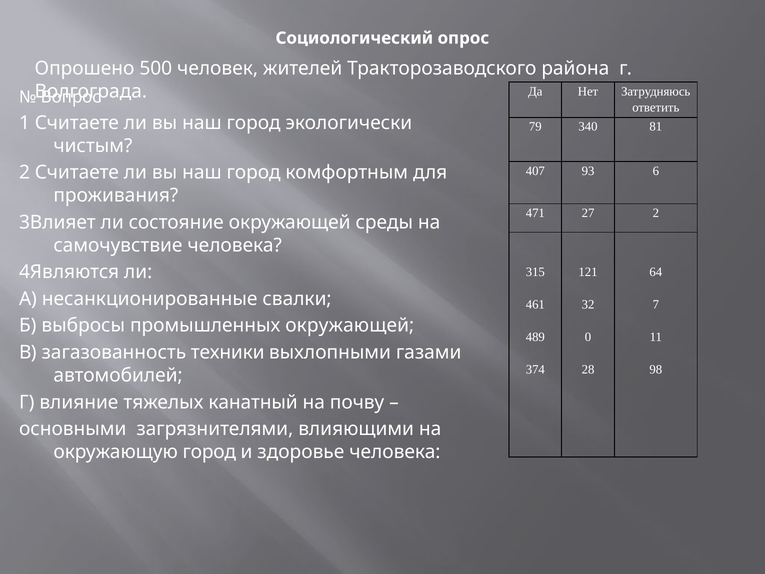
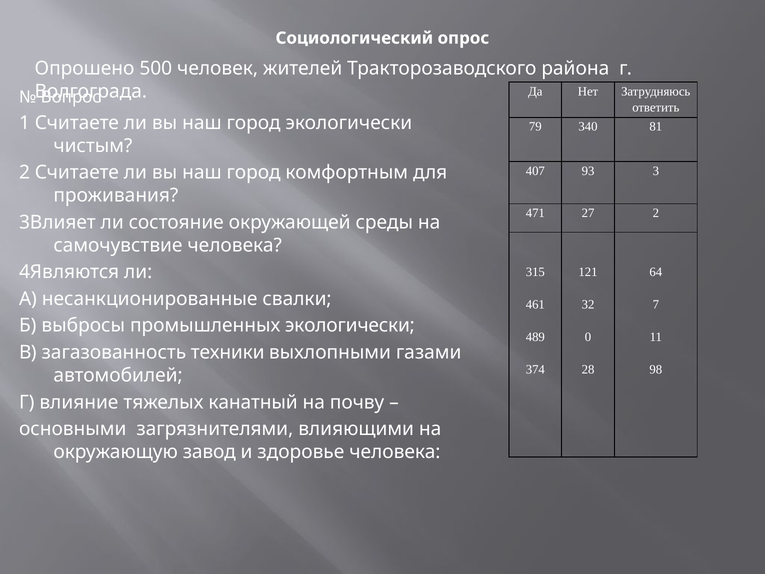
6: 6 -> 3
промышленных окружающей: окружающей -> экологически
окружающую город: город -> завод
